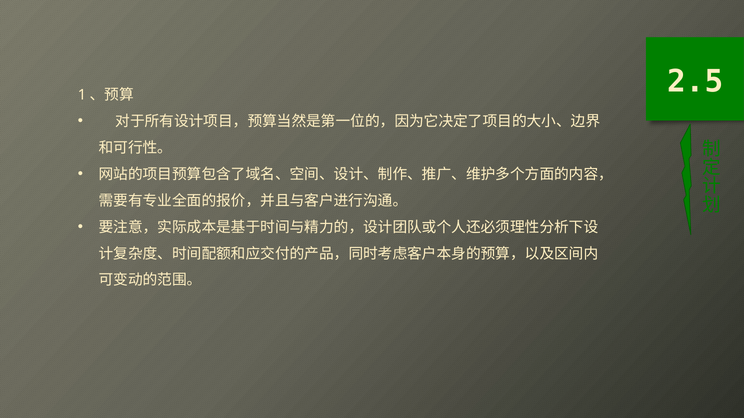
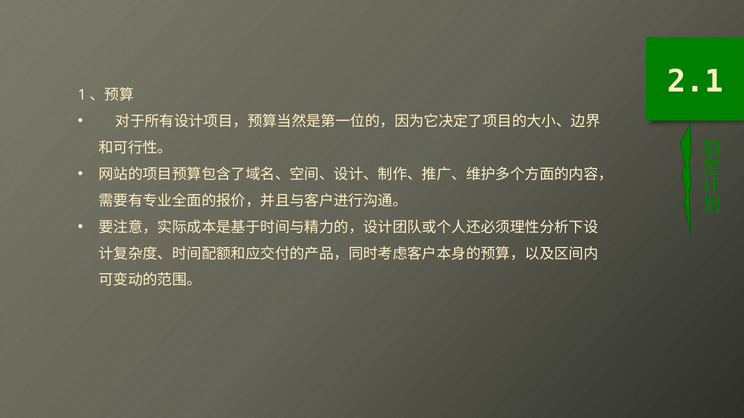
2.5: 2.5 -> 2.1
